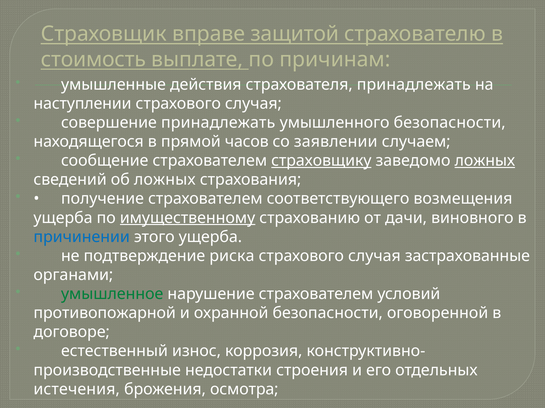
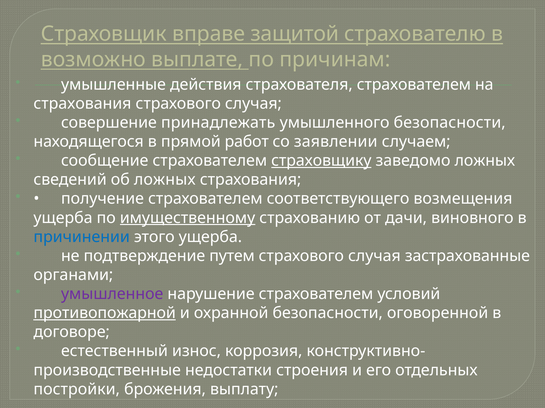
стоимость: стоимость -> возможно
страхователя принадлежать: принадлежать -> страхователем
наступлении at (82, 104): наступлении -> страхования
часов: часов -> работ
ложных at (485, 161) underline: present -> none
риска: риска -> путем
умышленное colour: green -> purple
противопожарной underline: none -> present
истечения: истечения -> постройки
осмотра: осмотра -> выплату
